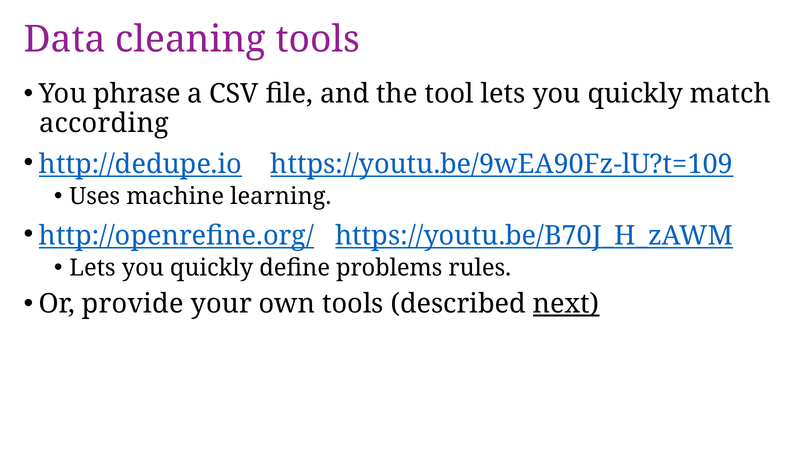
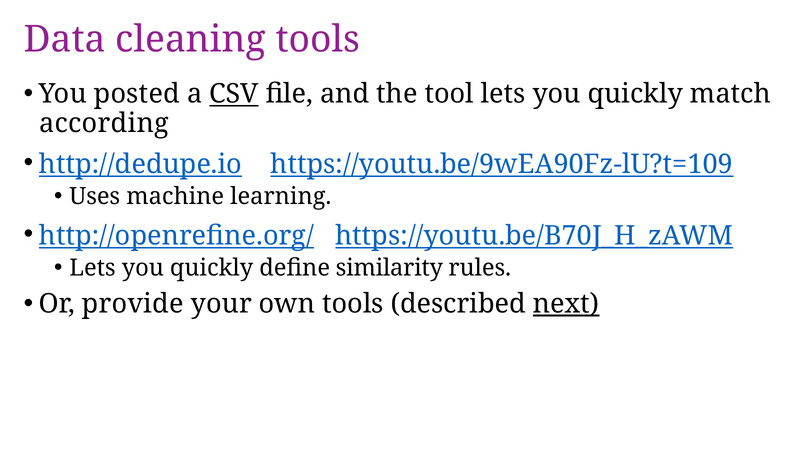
phrase: phrase -> posted
CSV underline: none -> present
problems: problems -> similarity
